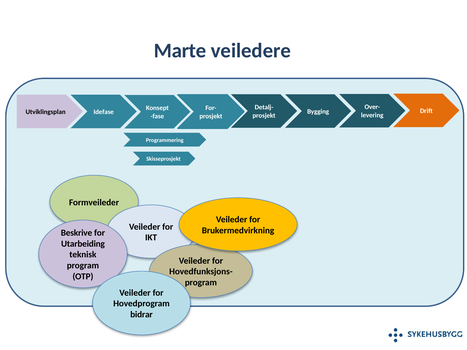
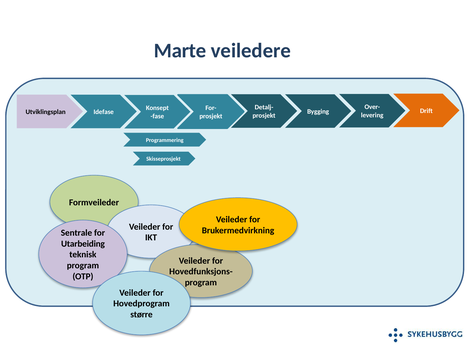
Beskrive: Beskrive -> Sentrale
bidrar: bidrar -> større
